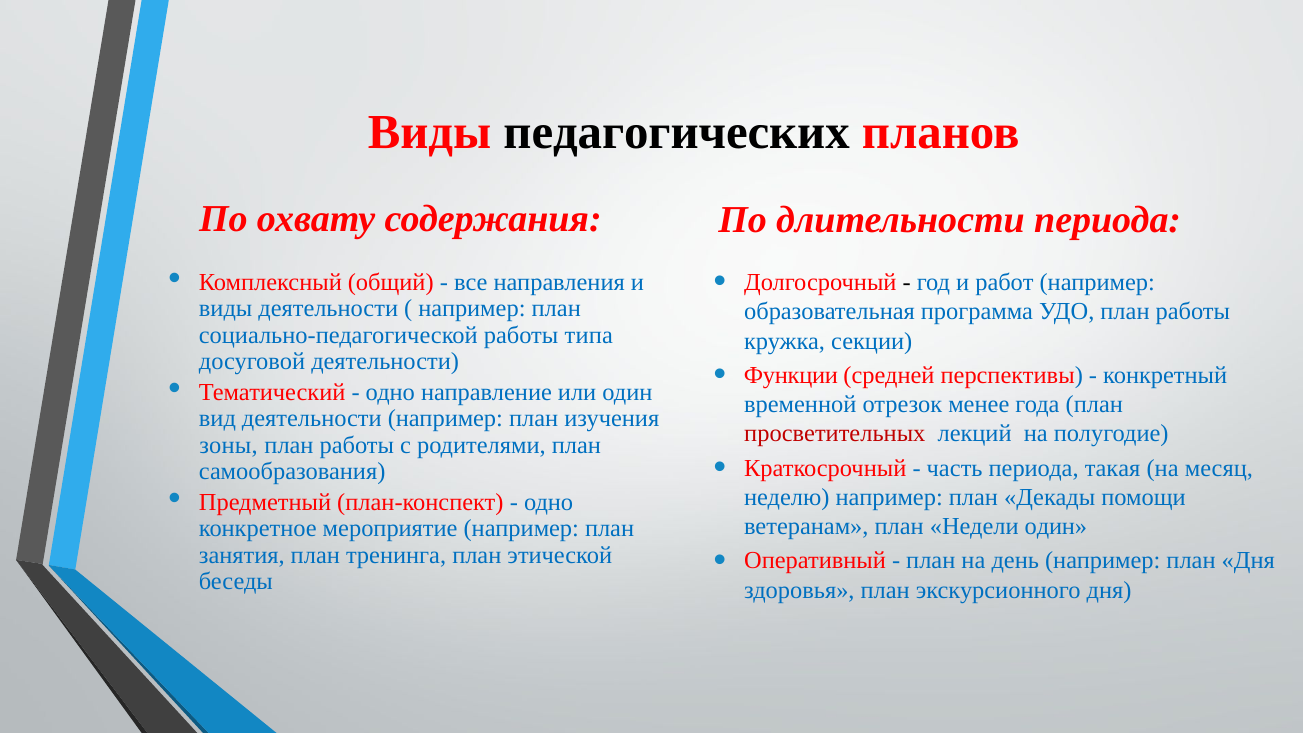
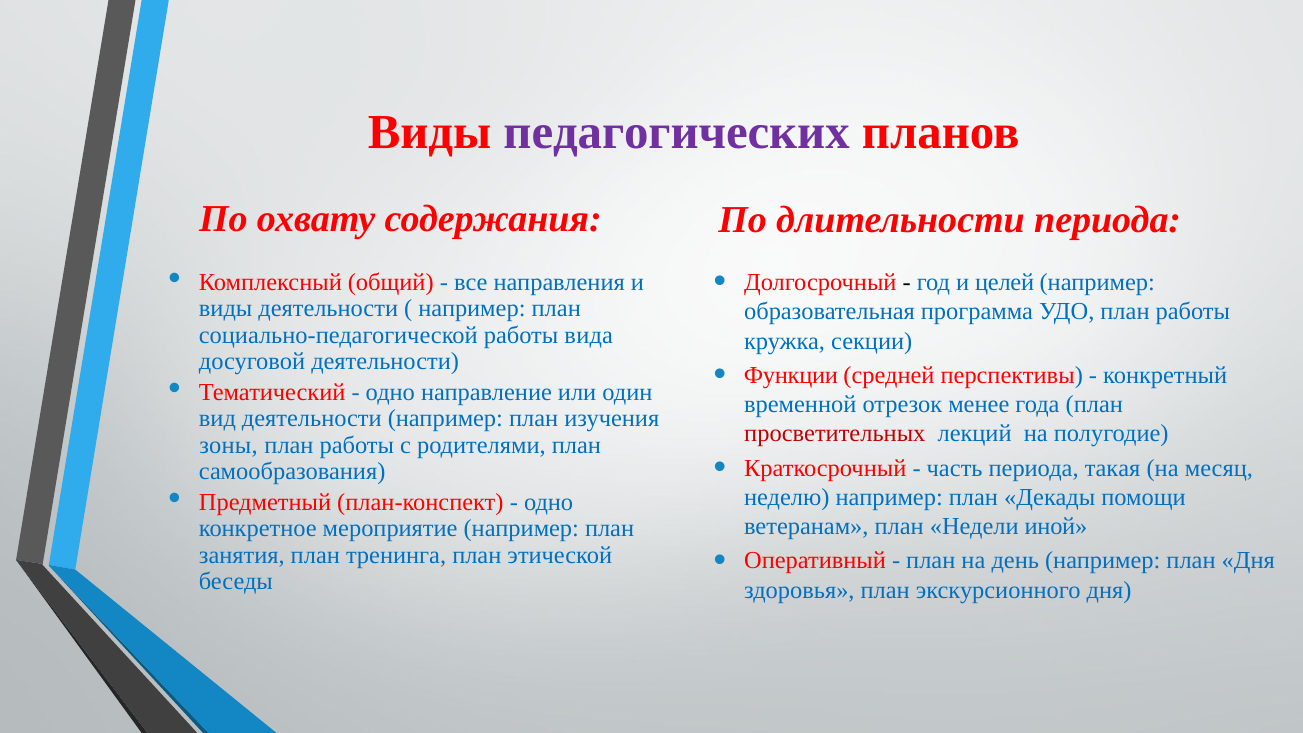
педагогических colour: black -> purple
работ: работ -> целей
типа: типа -> вида
Недели один: один -> иной
